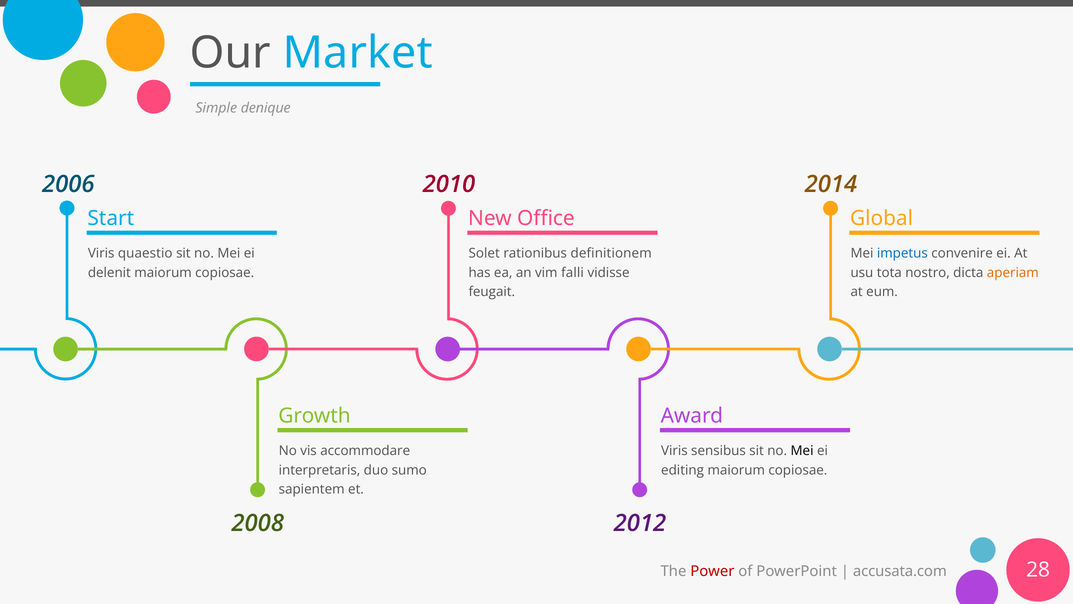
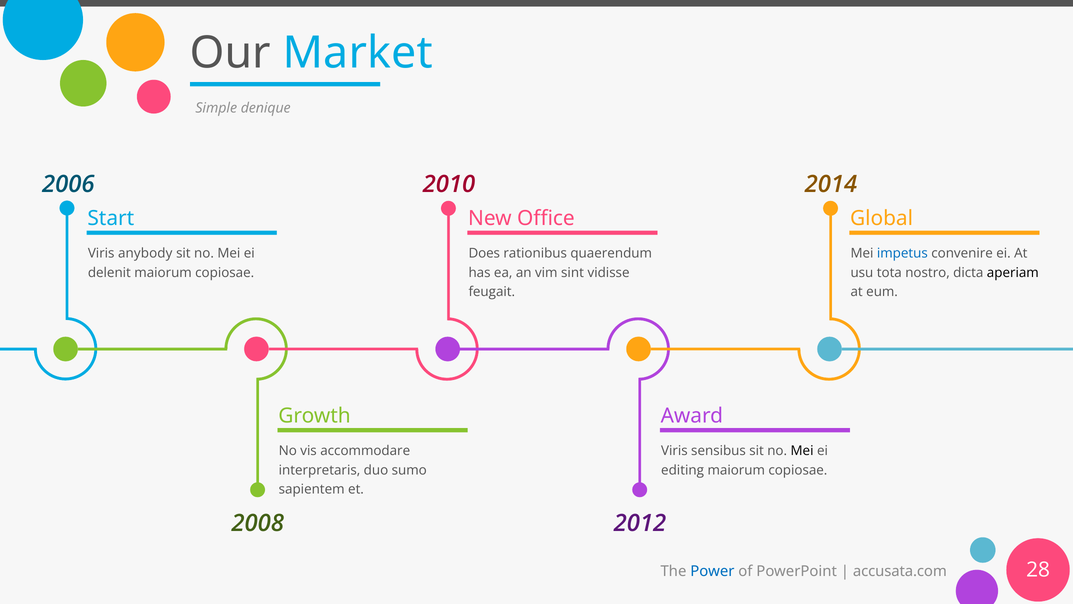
quaestio: quaestio -> anybody
Solet: Solet -> Does
definitionem: definitionem -> quaerendum
falli: falli -> sint
aperiam colour: orange -> black
Power colour: red -> blue
